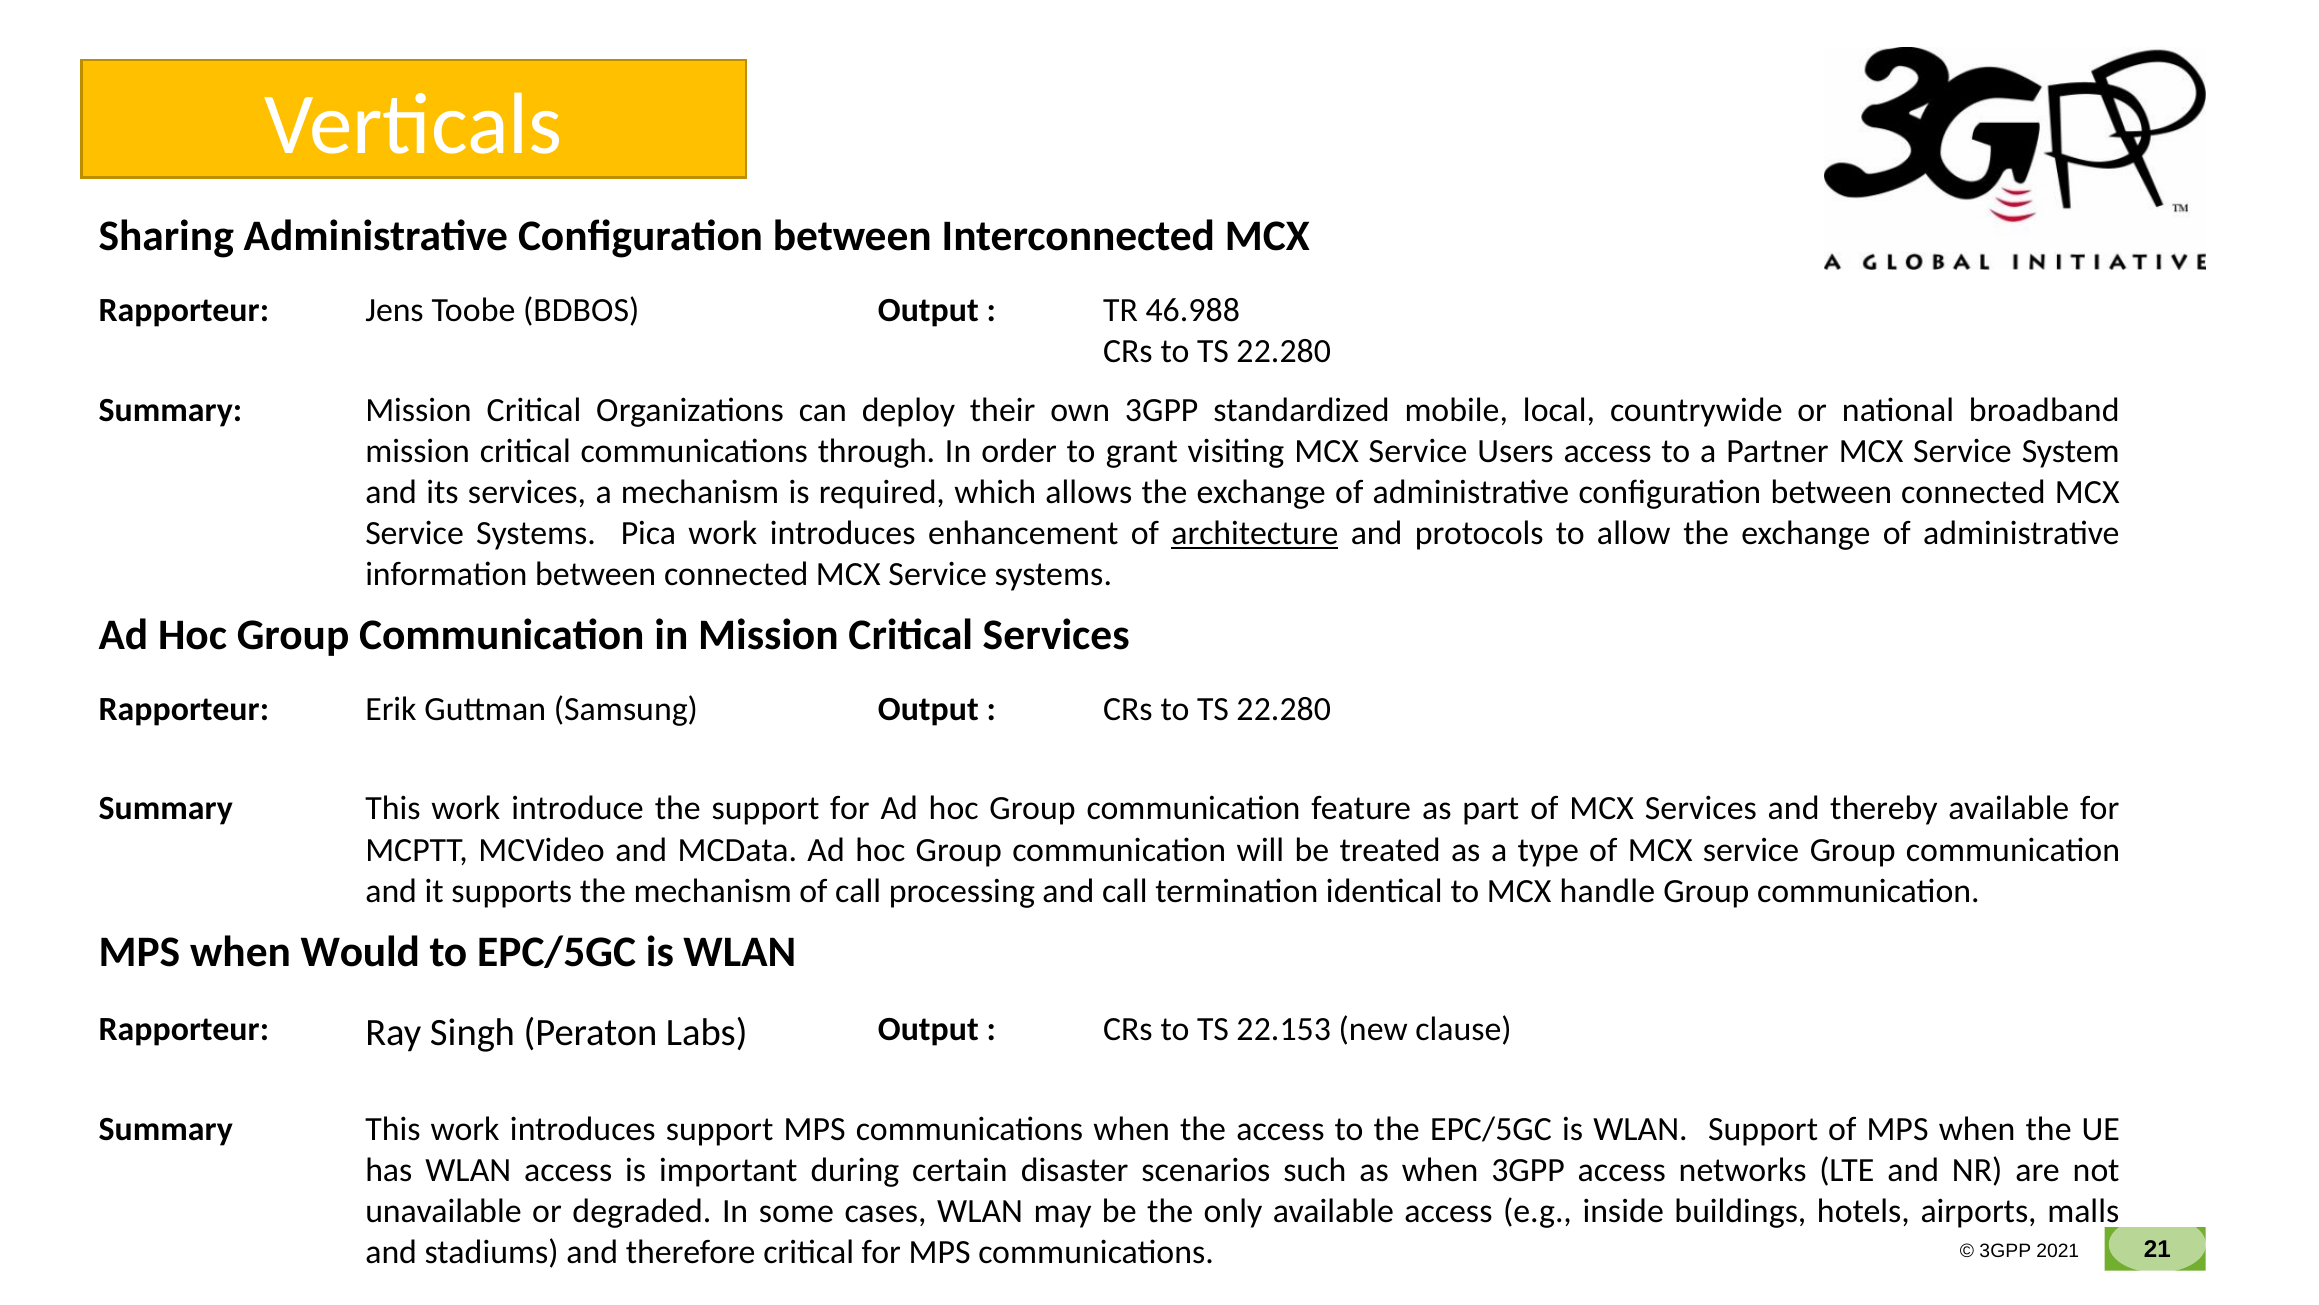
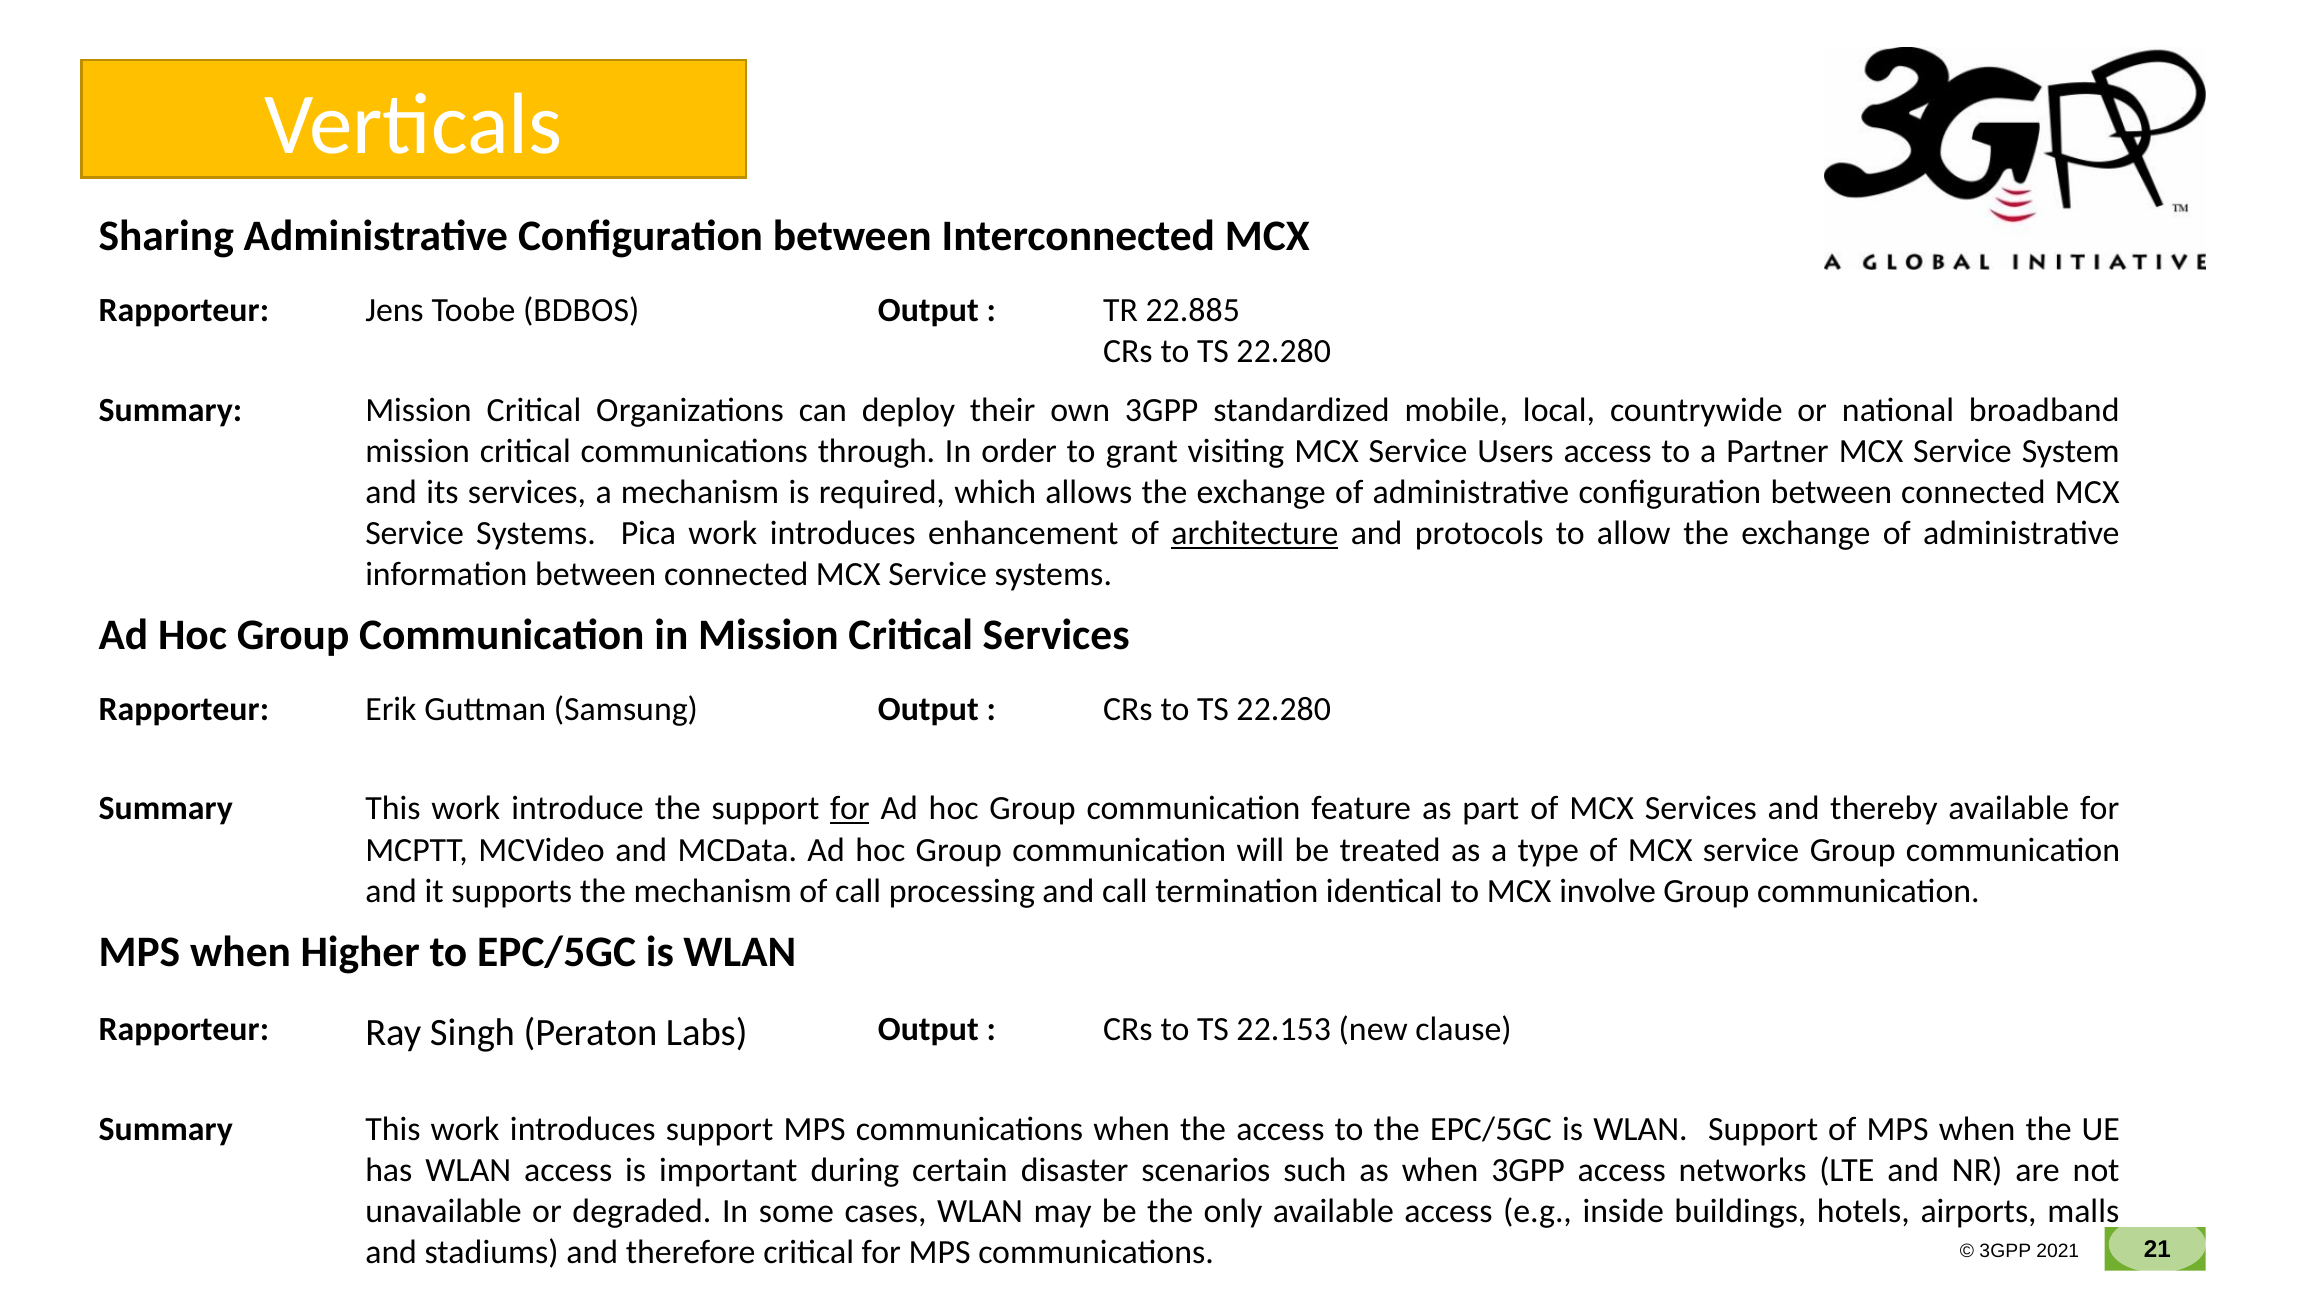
46.988: 46.988 -> 22.885
for at (850, 808) underline: none -> present
handle: handle -> involve
Would: Would -> Higher
